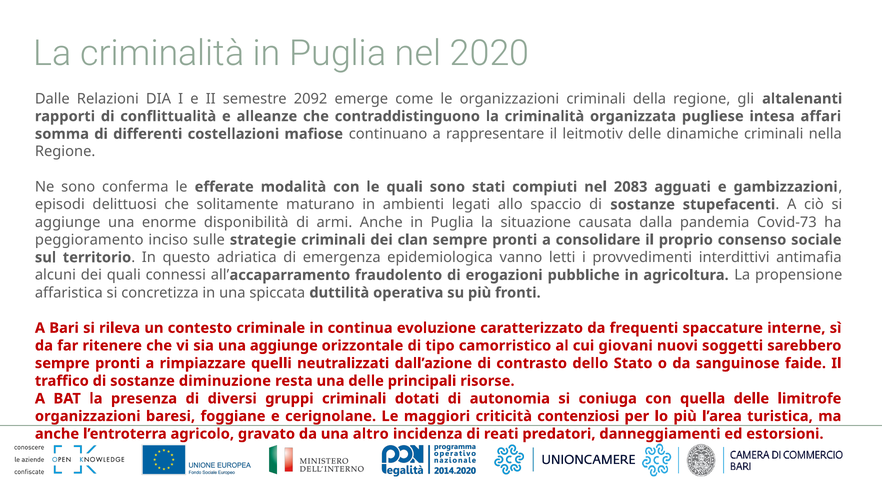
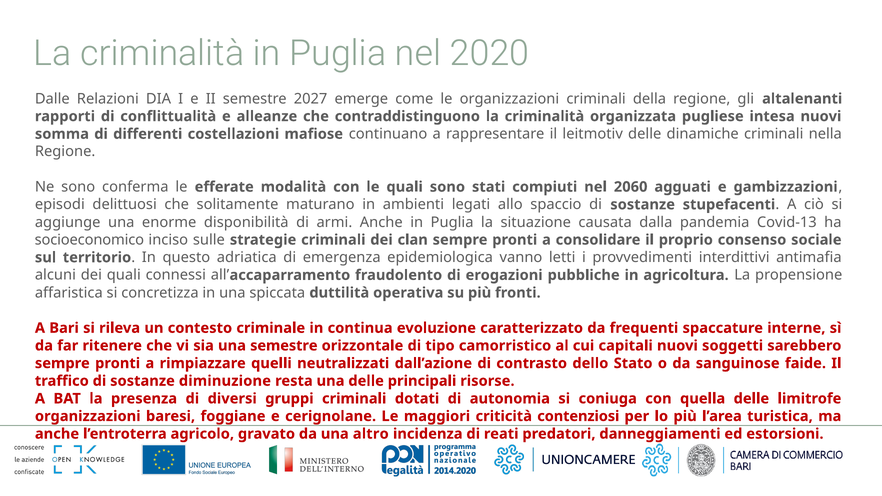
2092: 2092 -> 2027
intesa affari: affari -> nuovi
2083: 2083 -> 2060
Covid-73: Covid-73 -> Covid-13
peggioramento: peggioramento -> socioeconomico
una aggiunge: aggiunge -> semestre
giovani: giovani -> capitali
